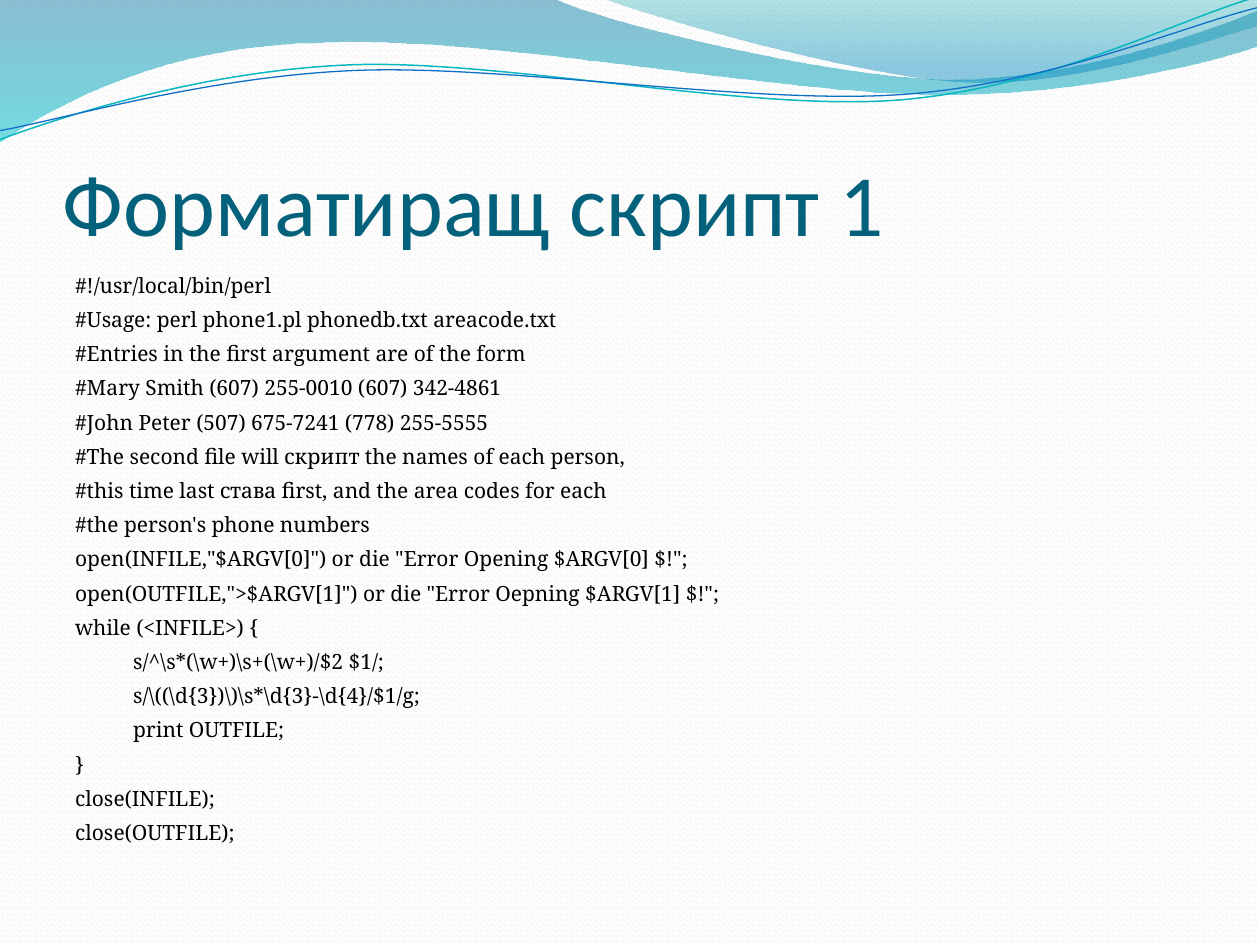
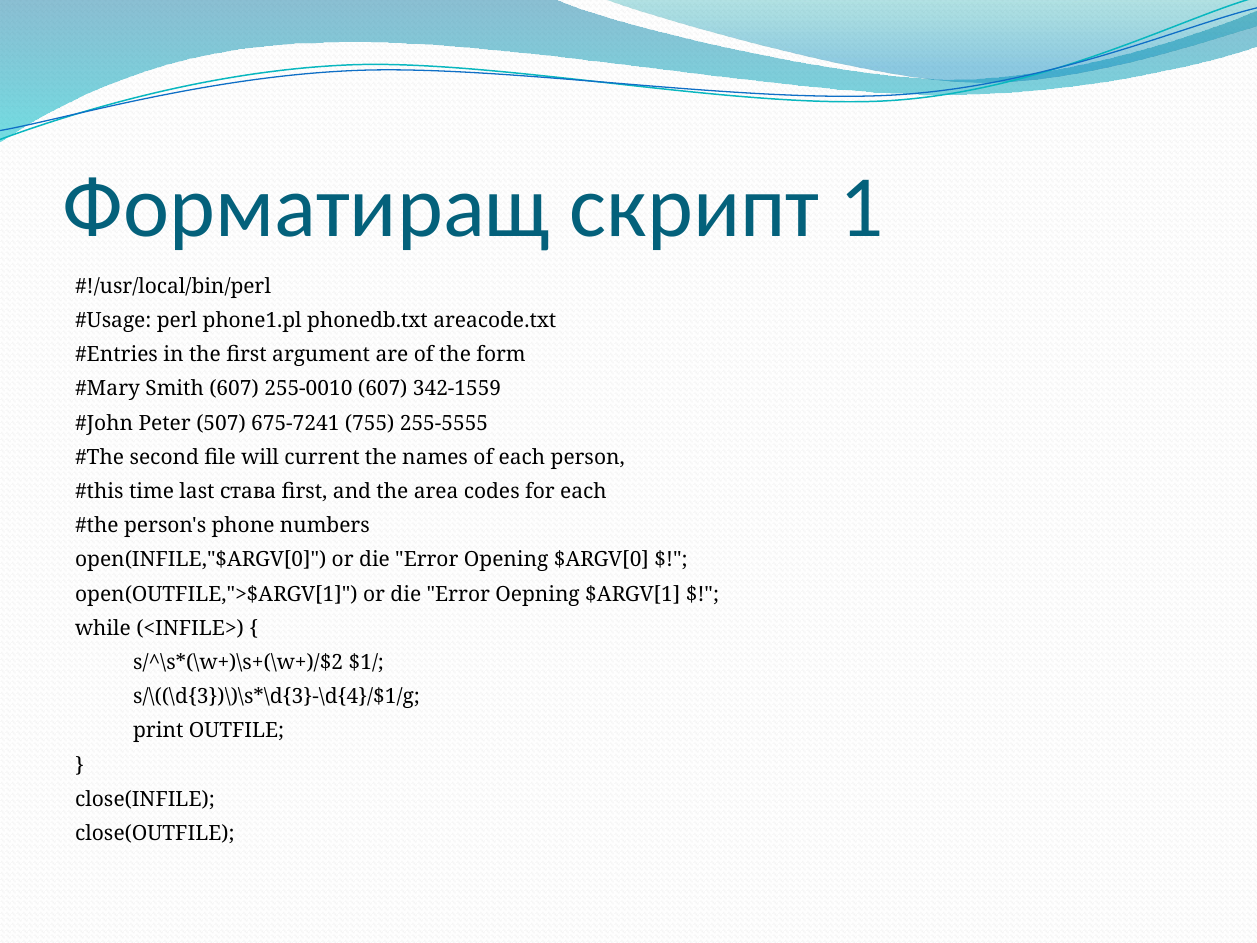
342-4861: 342-4861 -> 342-1559
778: 778 -> 755
will скрипт: скрипт -> current
